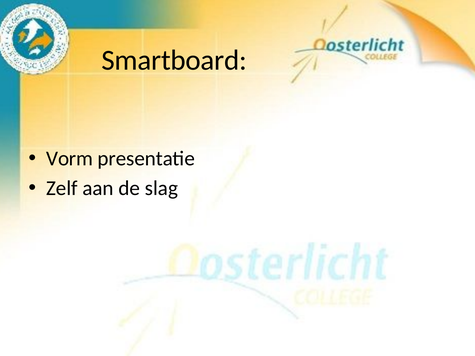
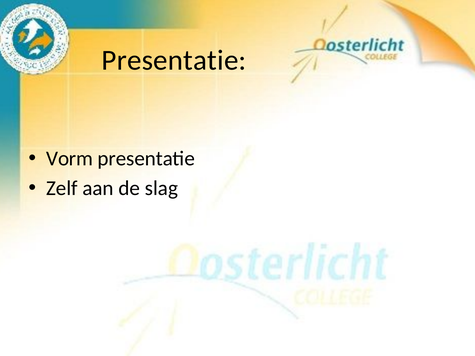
Smartboard at (174, 60): Smartboard -> Presentatie
